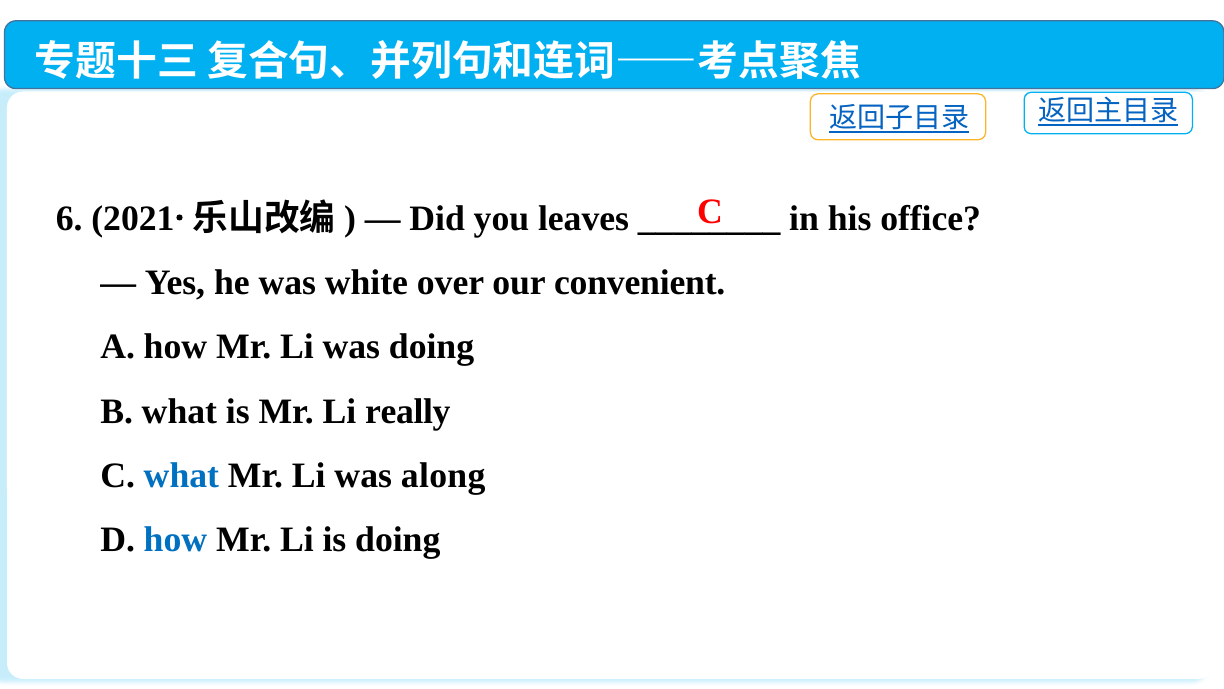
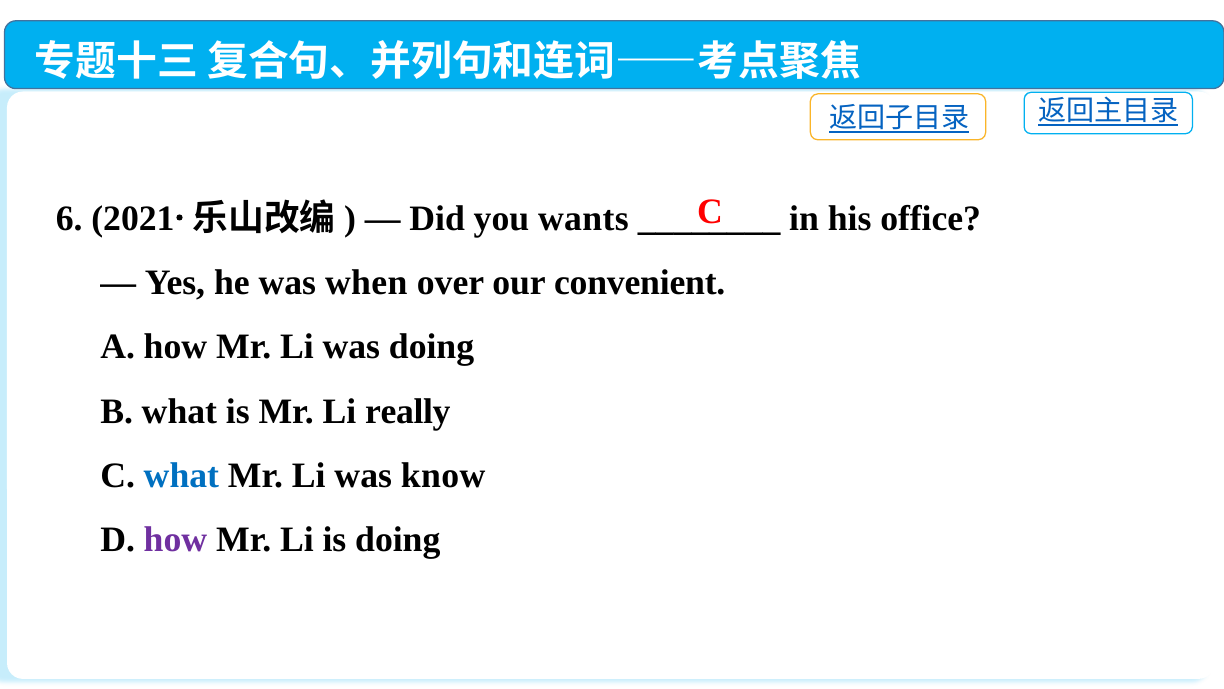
leaves: leaves -> wants
white: white -> when
along: along -> know
how at (175, 540) colour: blue -> purple
